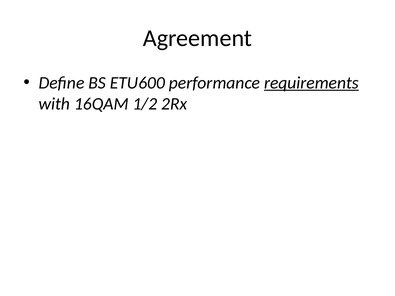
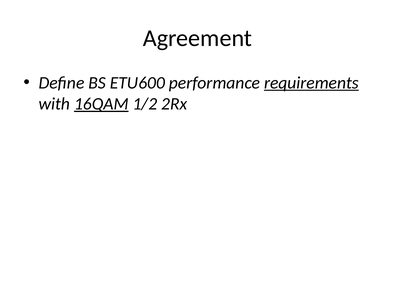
16QAM underline: none -> present
